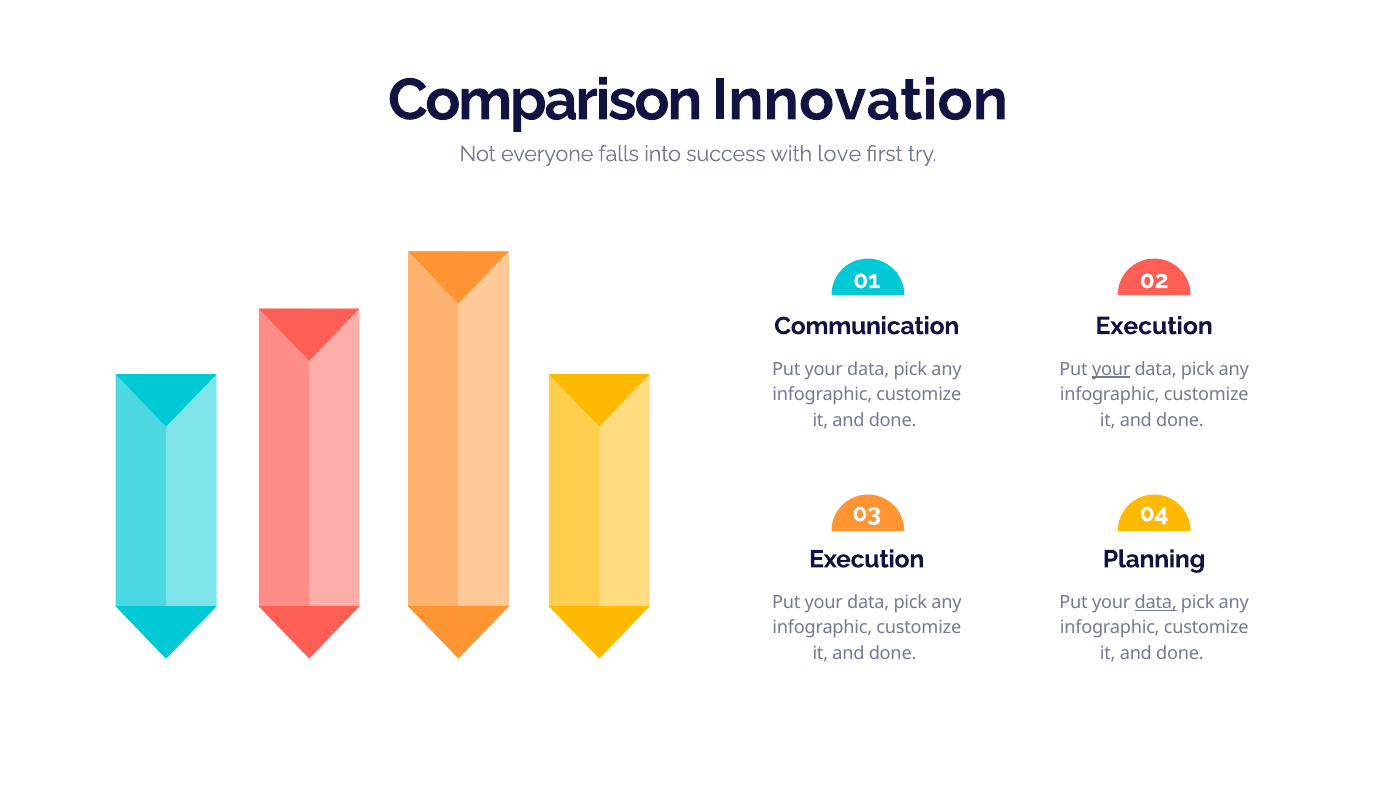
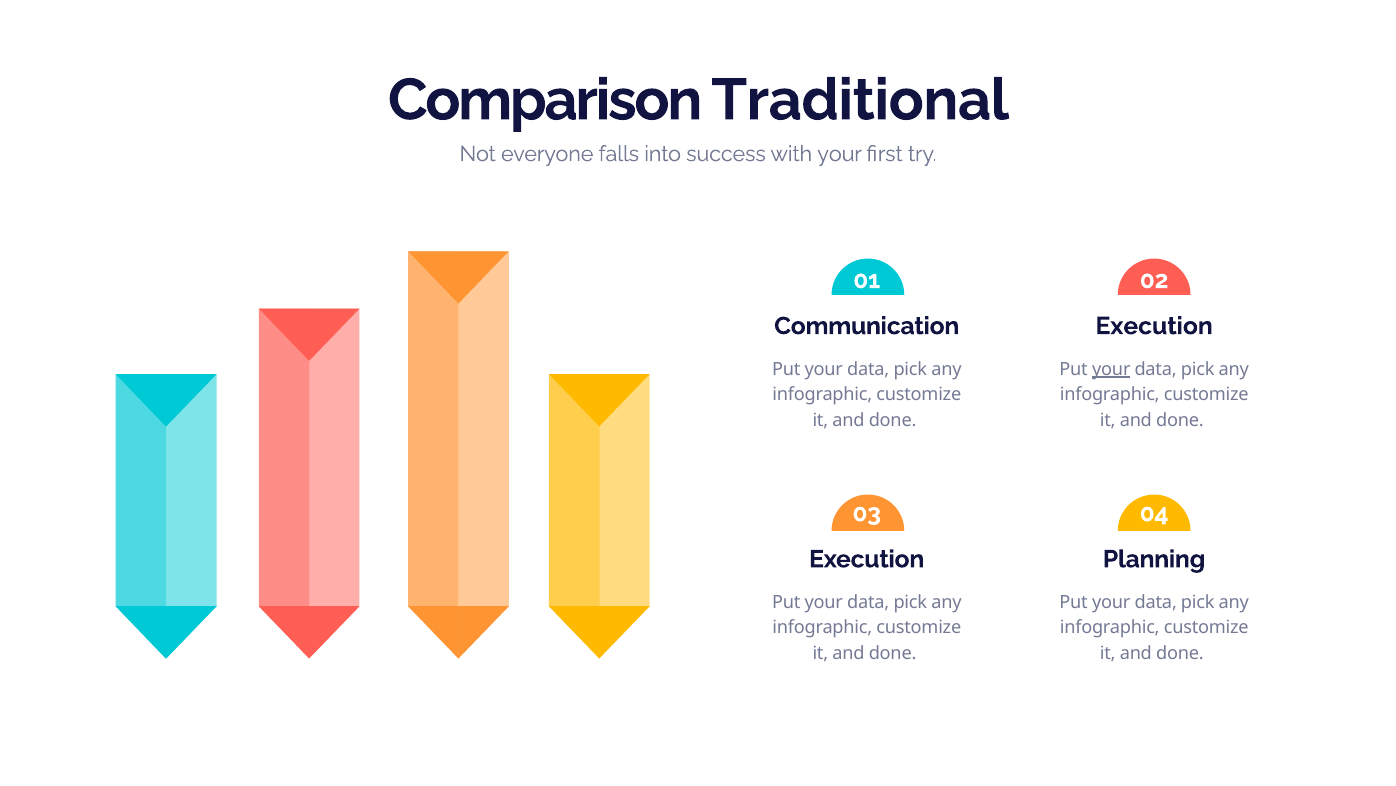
Innovation: Innovation -> Traditional
with love: love -> your
data at (1156, 602) underline: present -> none
